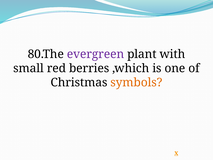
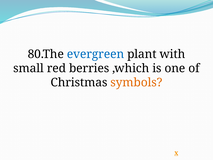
evergreen colour: purple -> blue
